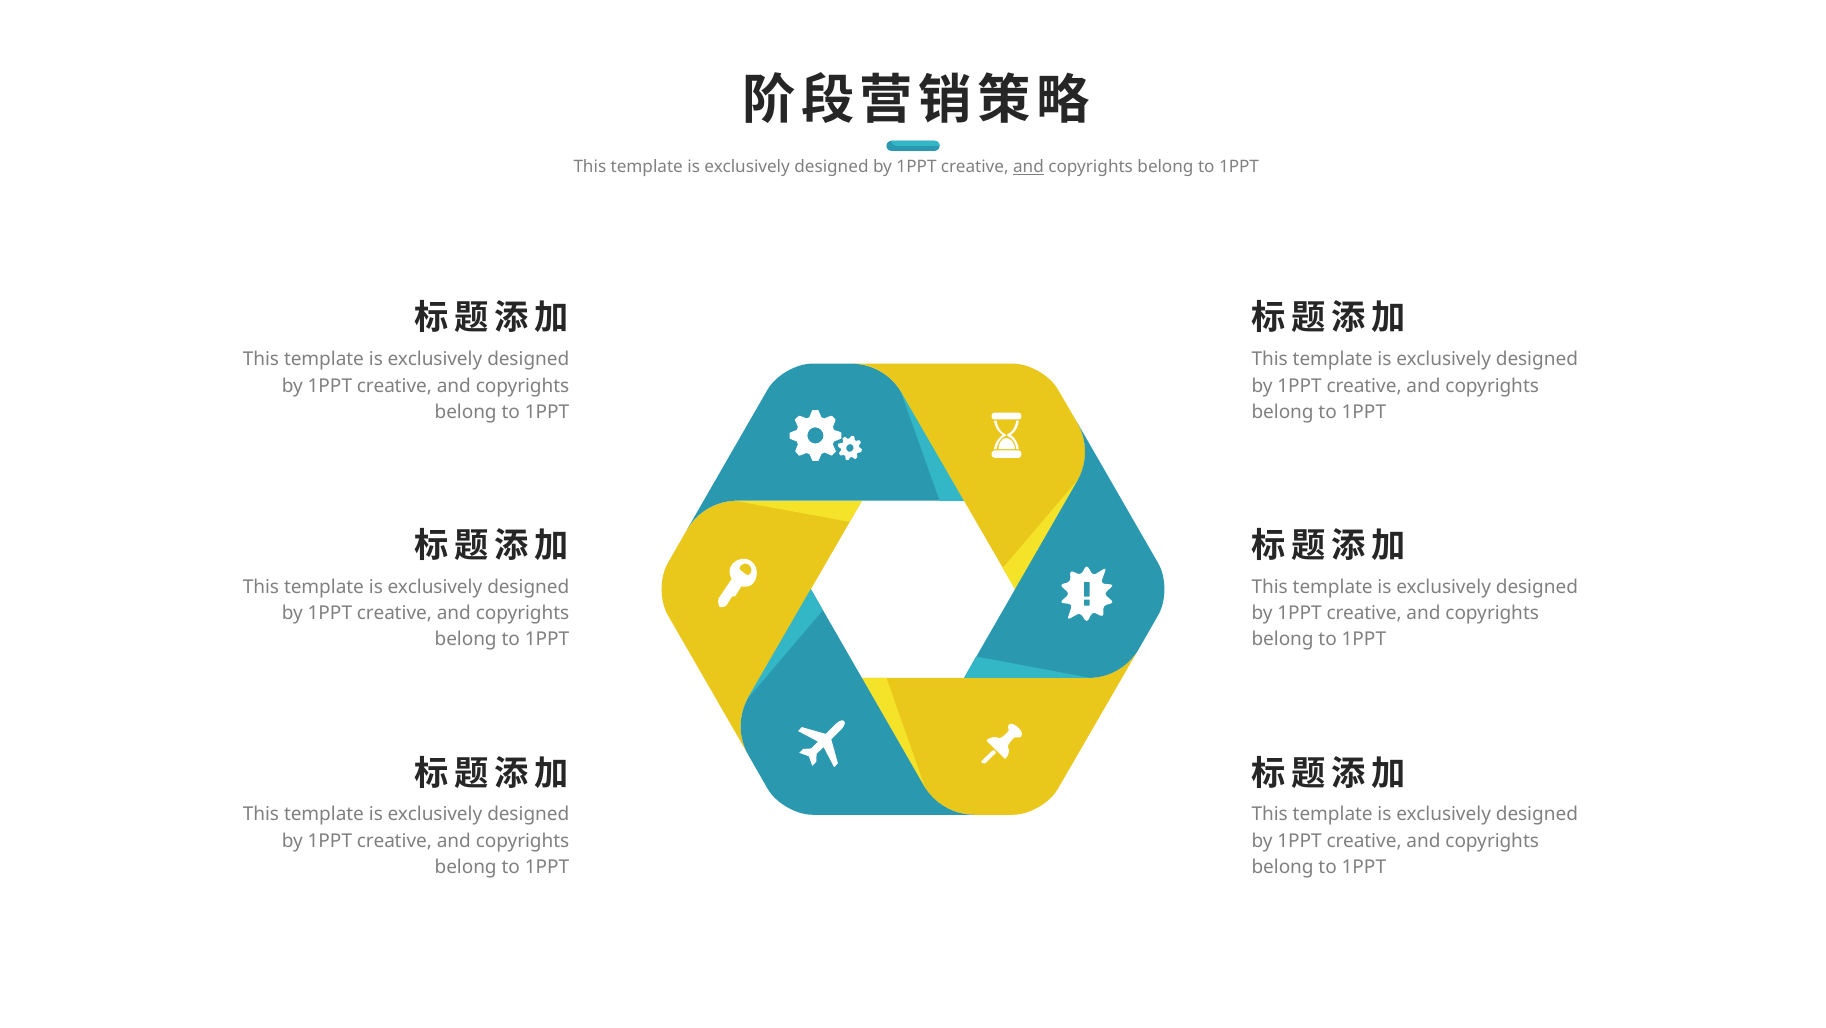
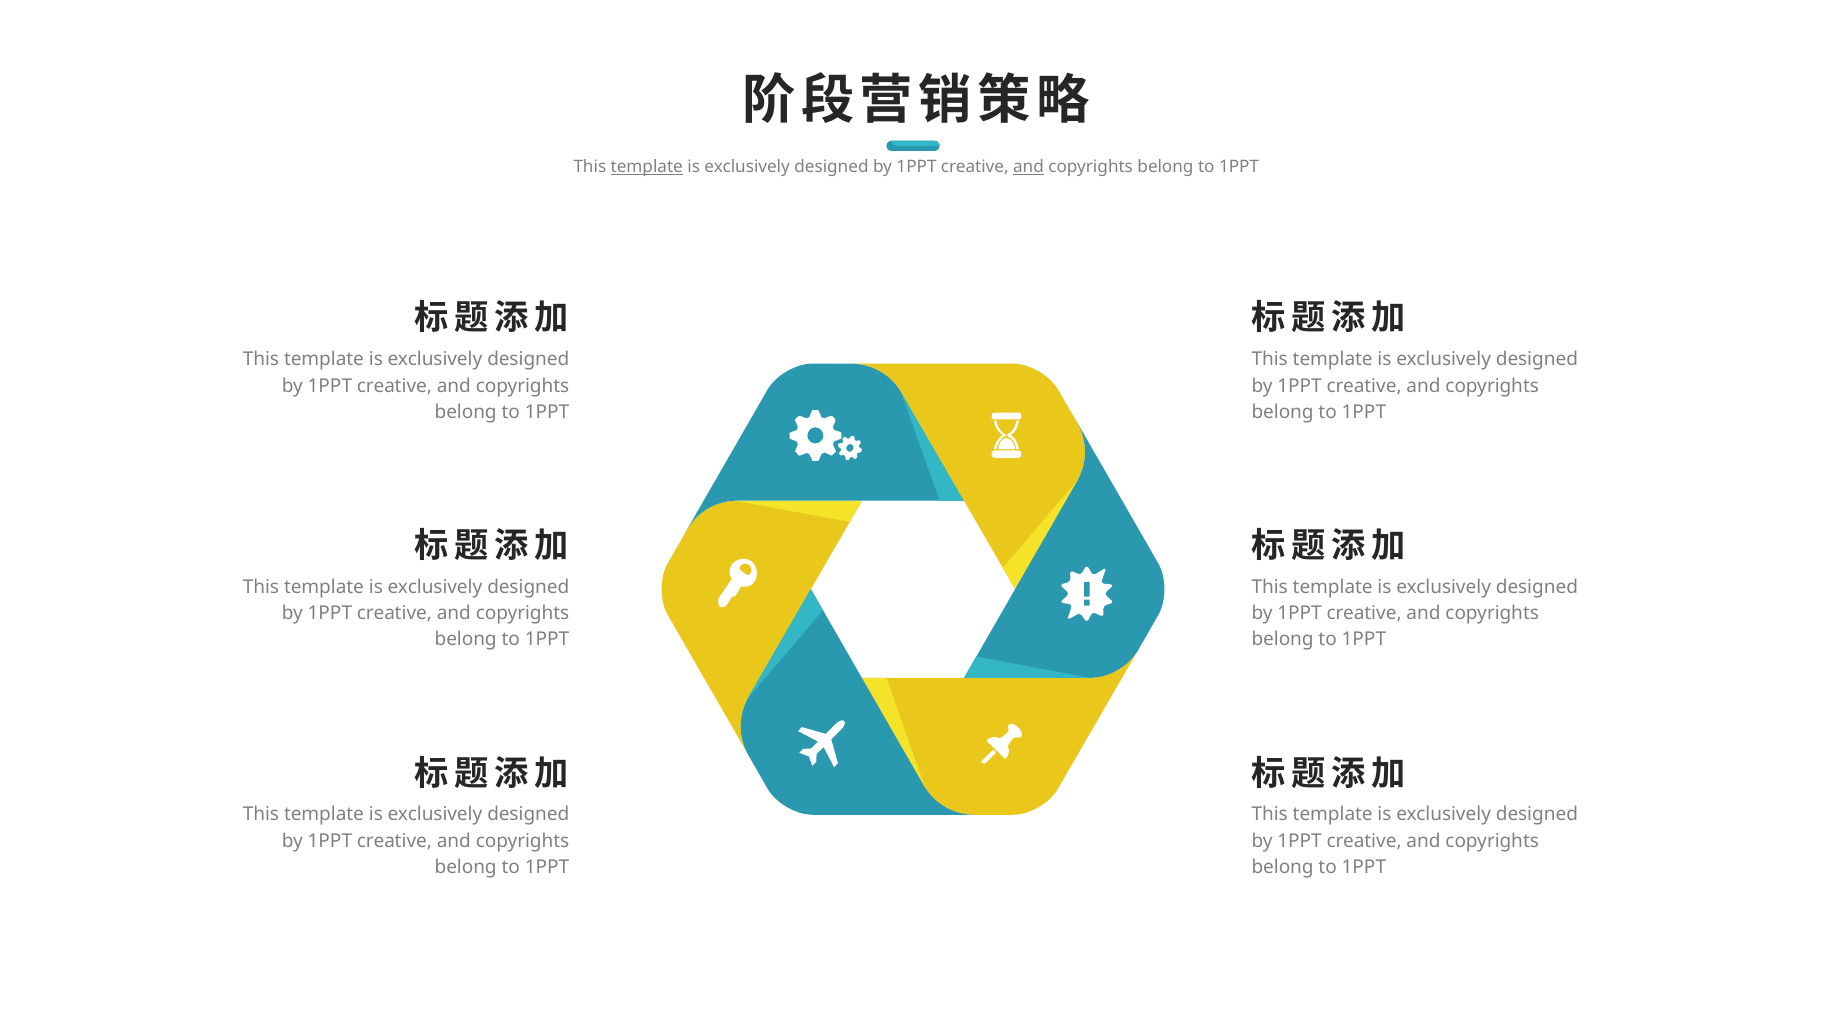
template at (647, 167) underline: none -> present
